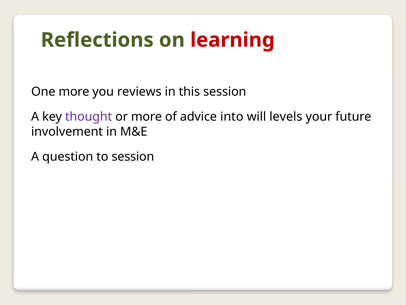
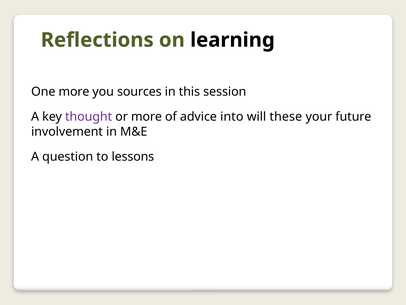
learning colour: red -> black
reviews: reviews -> sources
levels: levels -> these
to session: session -> lessons
